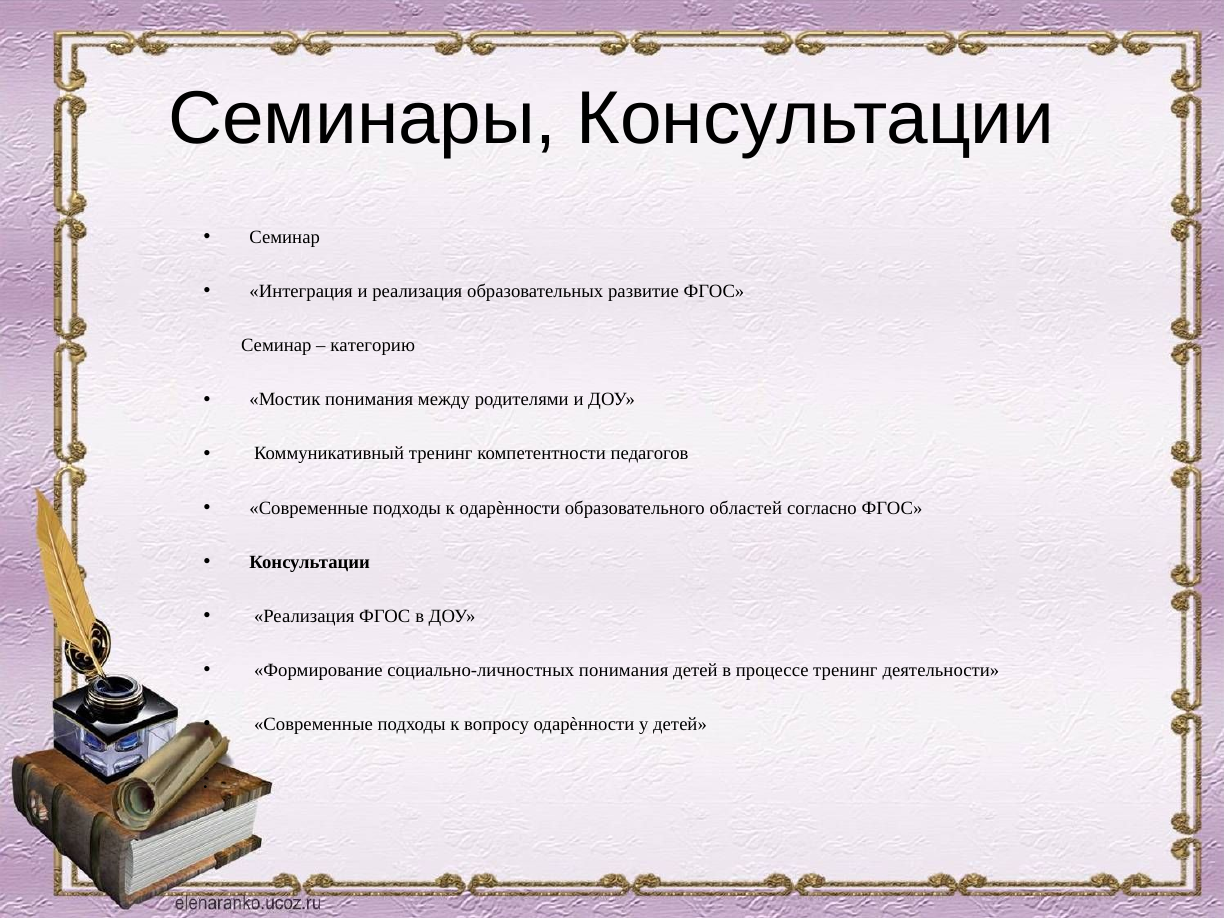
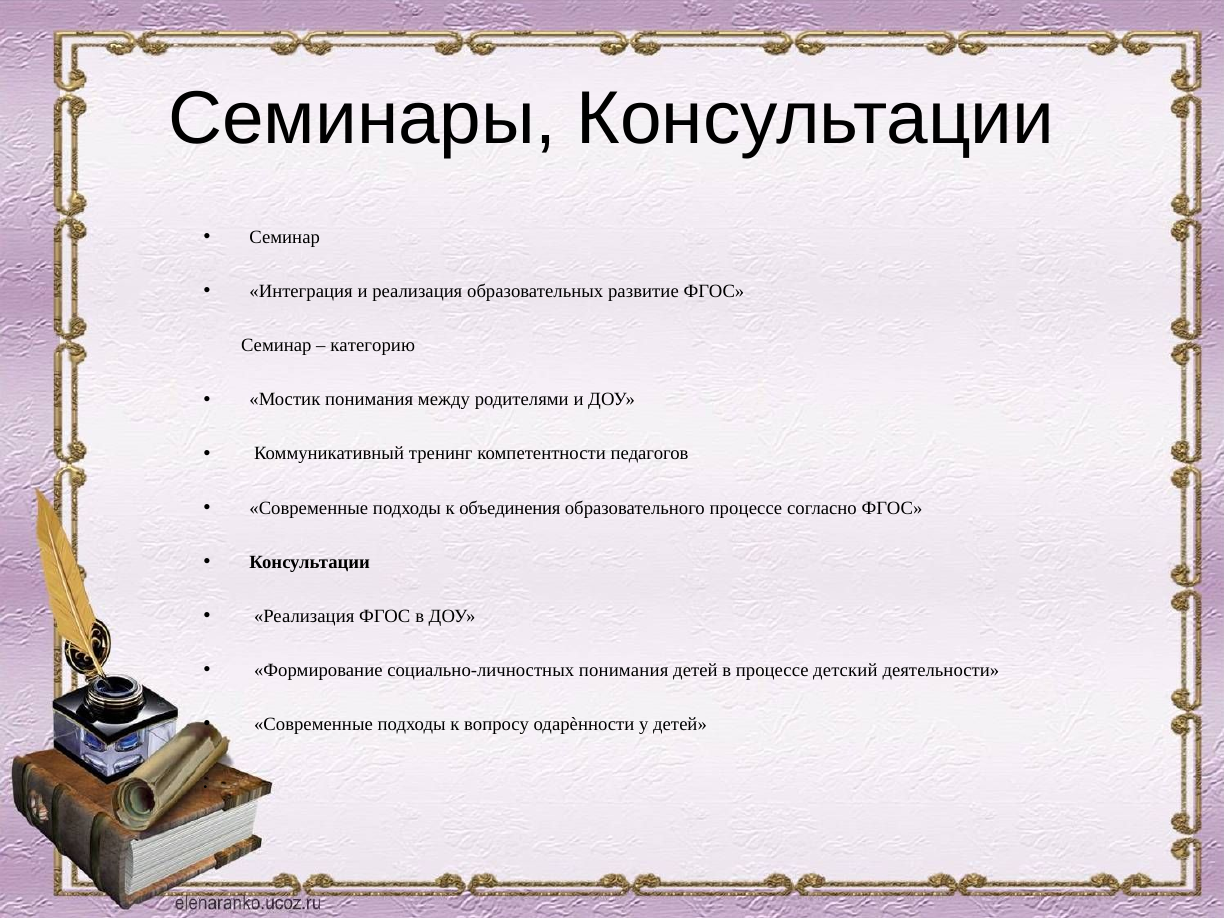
к одарѐнности: одарѐнности -> объединения
образовательного областей: областей -> процессе
процессе тренинг: тренинг -> детский
